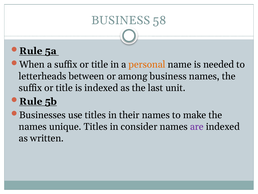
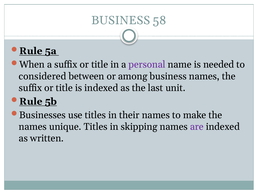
personal colour: orange -> purple
letterheads: letterheads -> considered
consider: consider -> skipping
